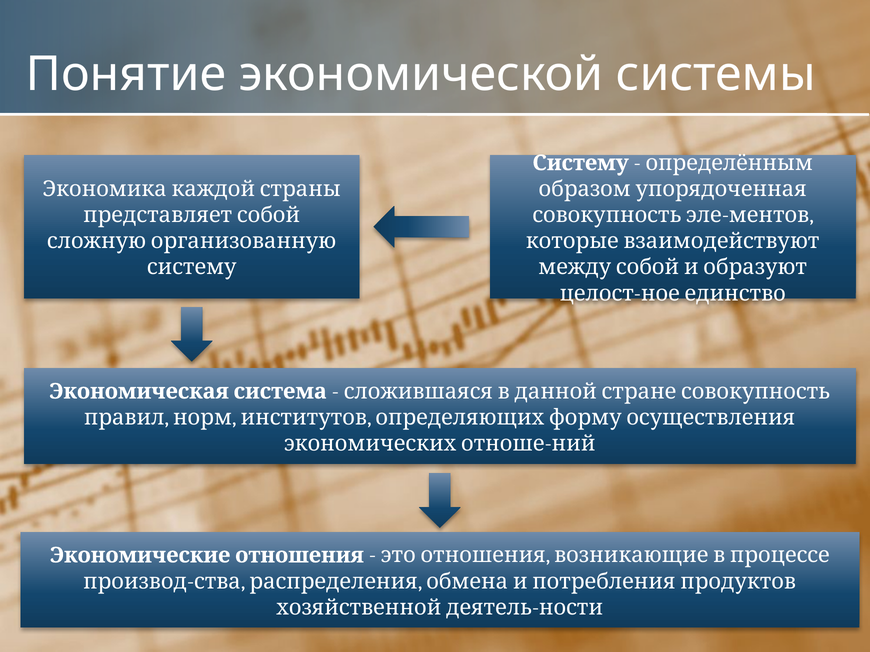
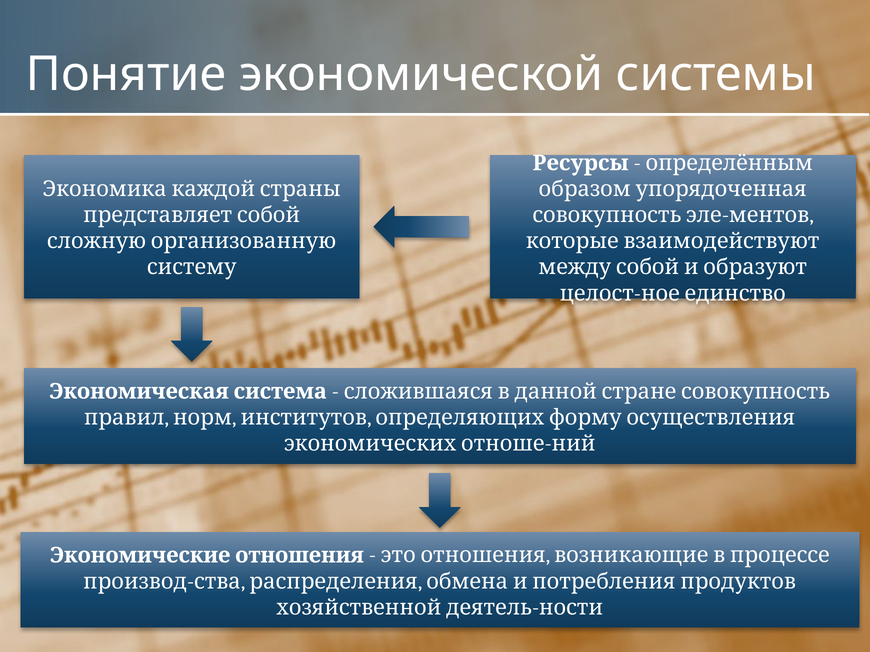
Систему at (581, 163): Систему -> Ресурсы
